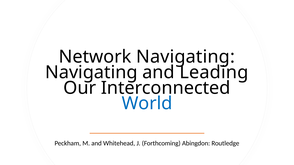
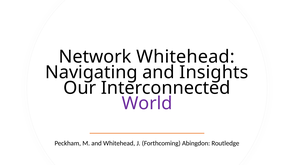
Network Navigating: Navigating -> Whitehead
Leading: Leading -> Insights
World colour: blue -> purple
